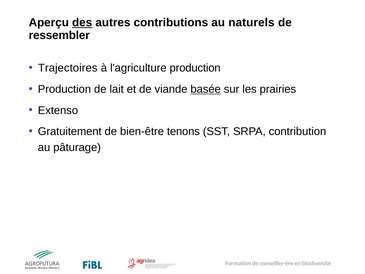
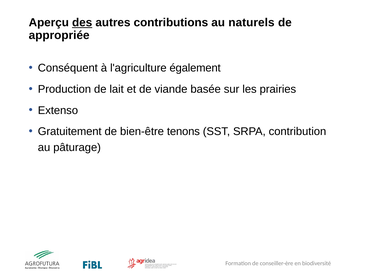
ressembler: ressembler -> appropriée
Trajectoires: Trajectoires -> Conséquent
l'agriculture production: production -> également
basée underline: present -> none
